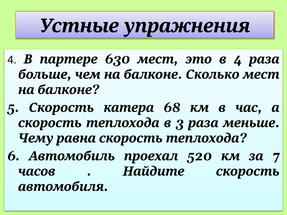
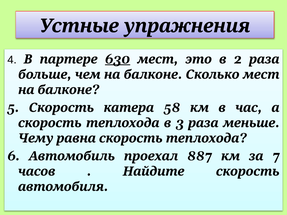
630 underline: none -> present
4 at (238, 59): 4 -> 2
68: 68 -> 58
520: 520 -> 887
